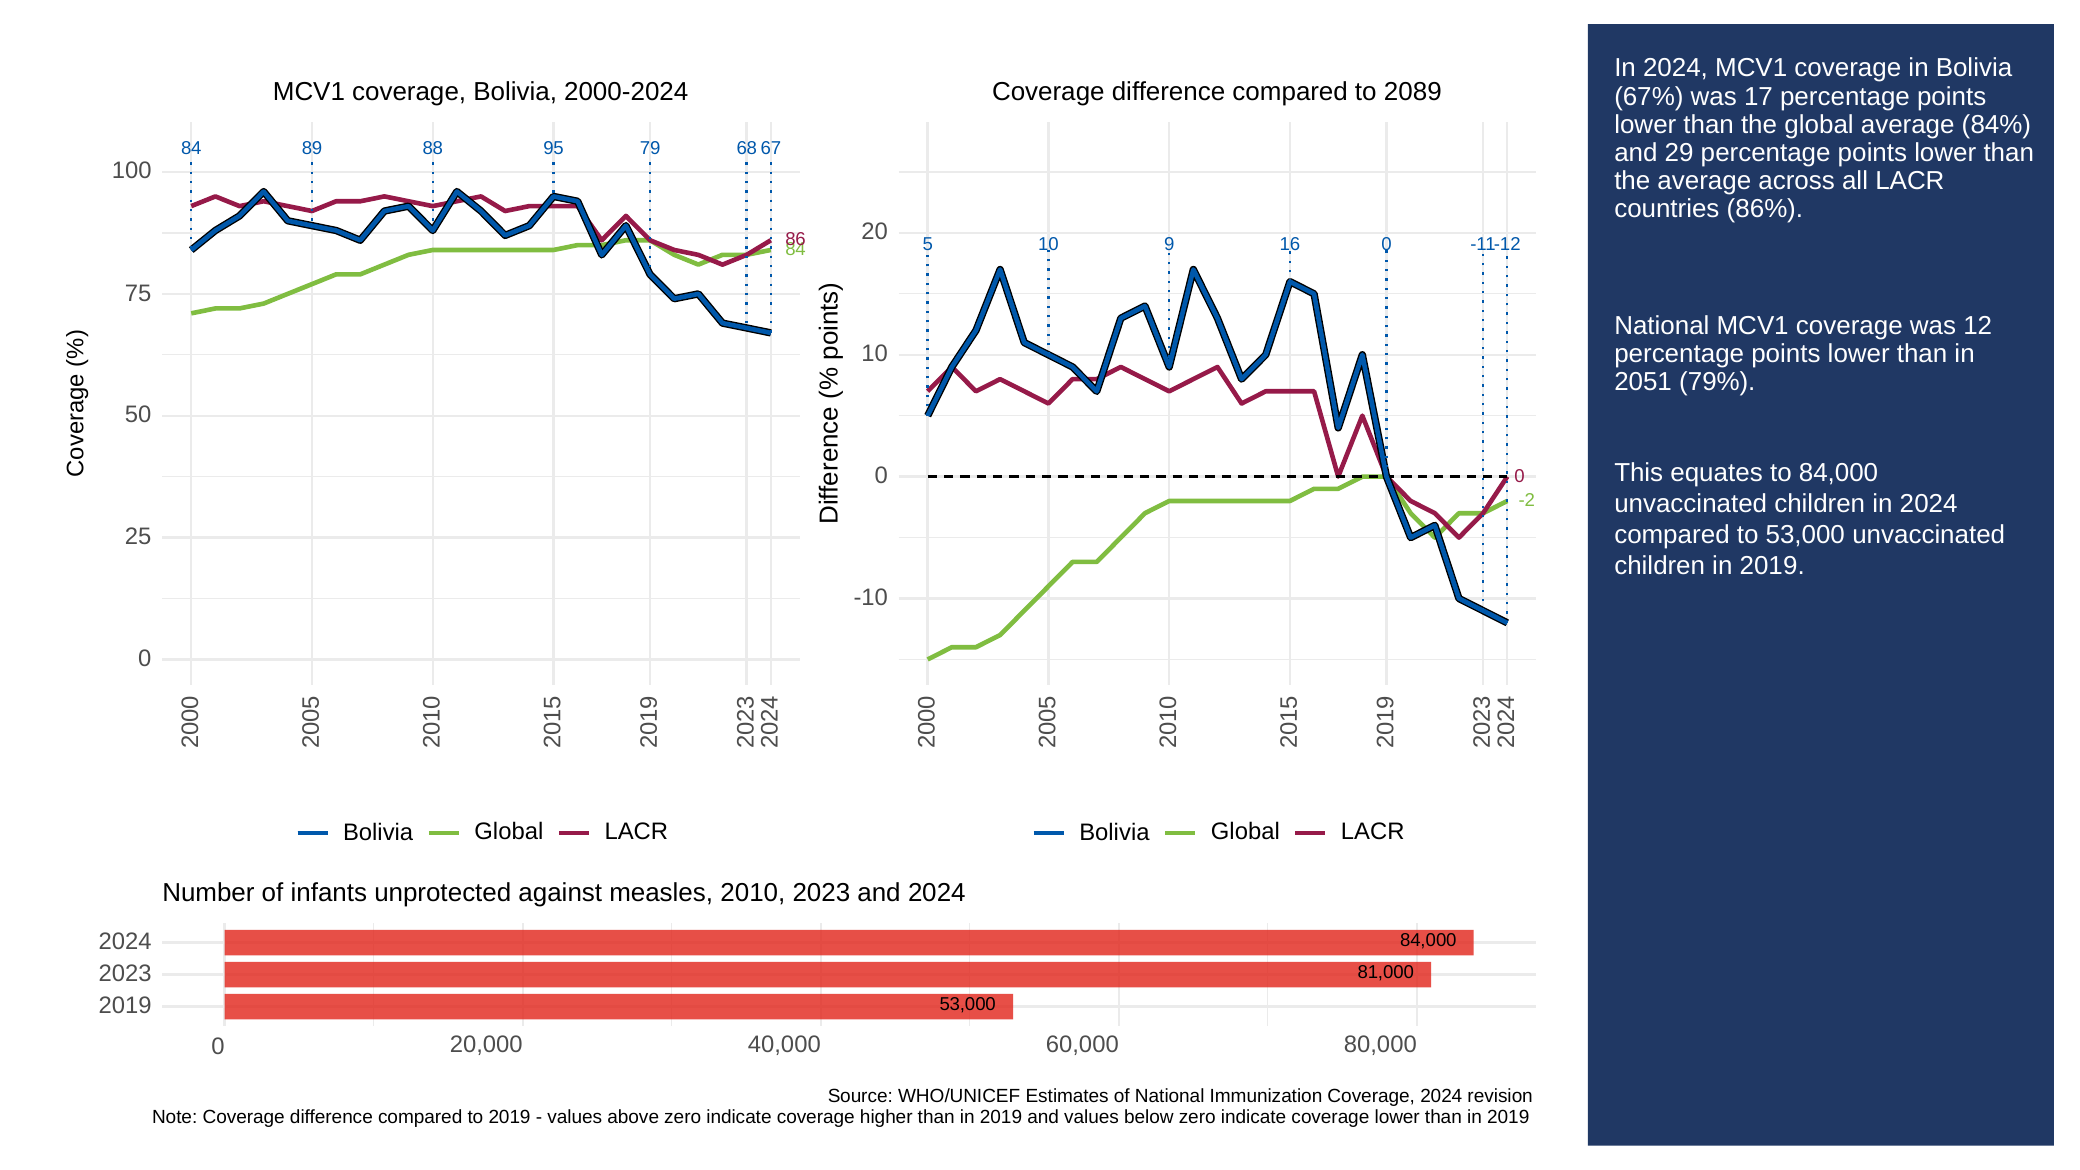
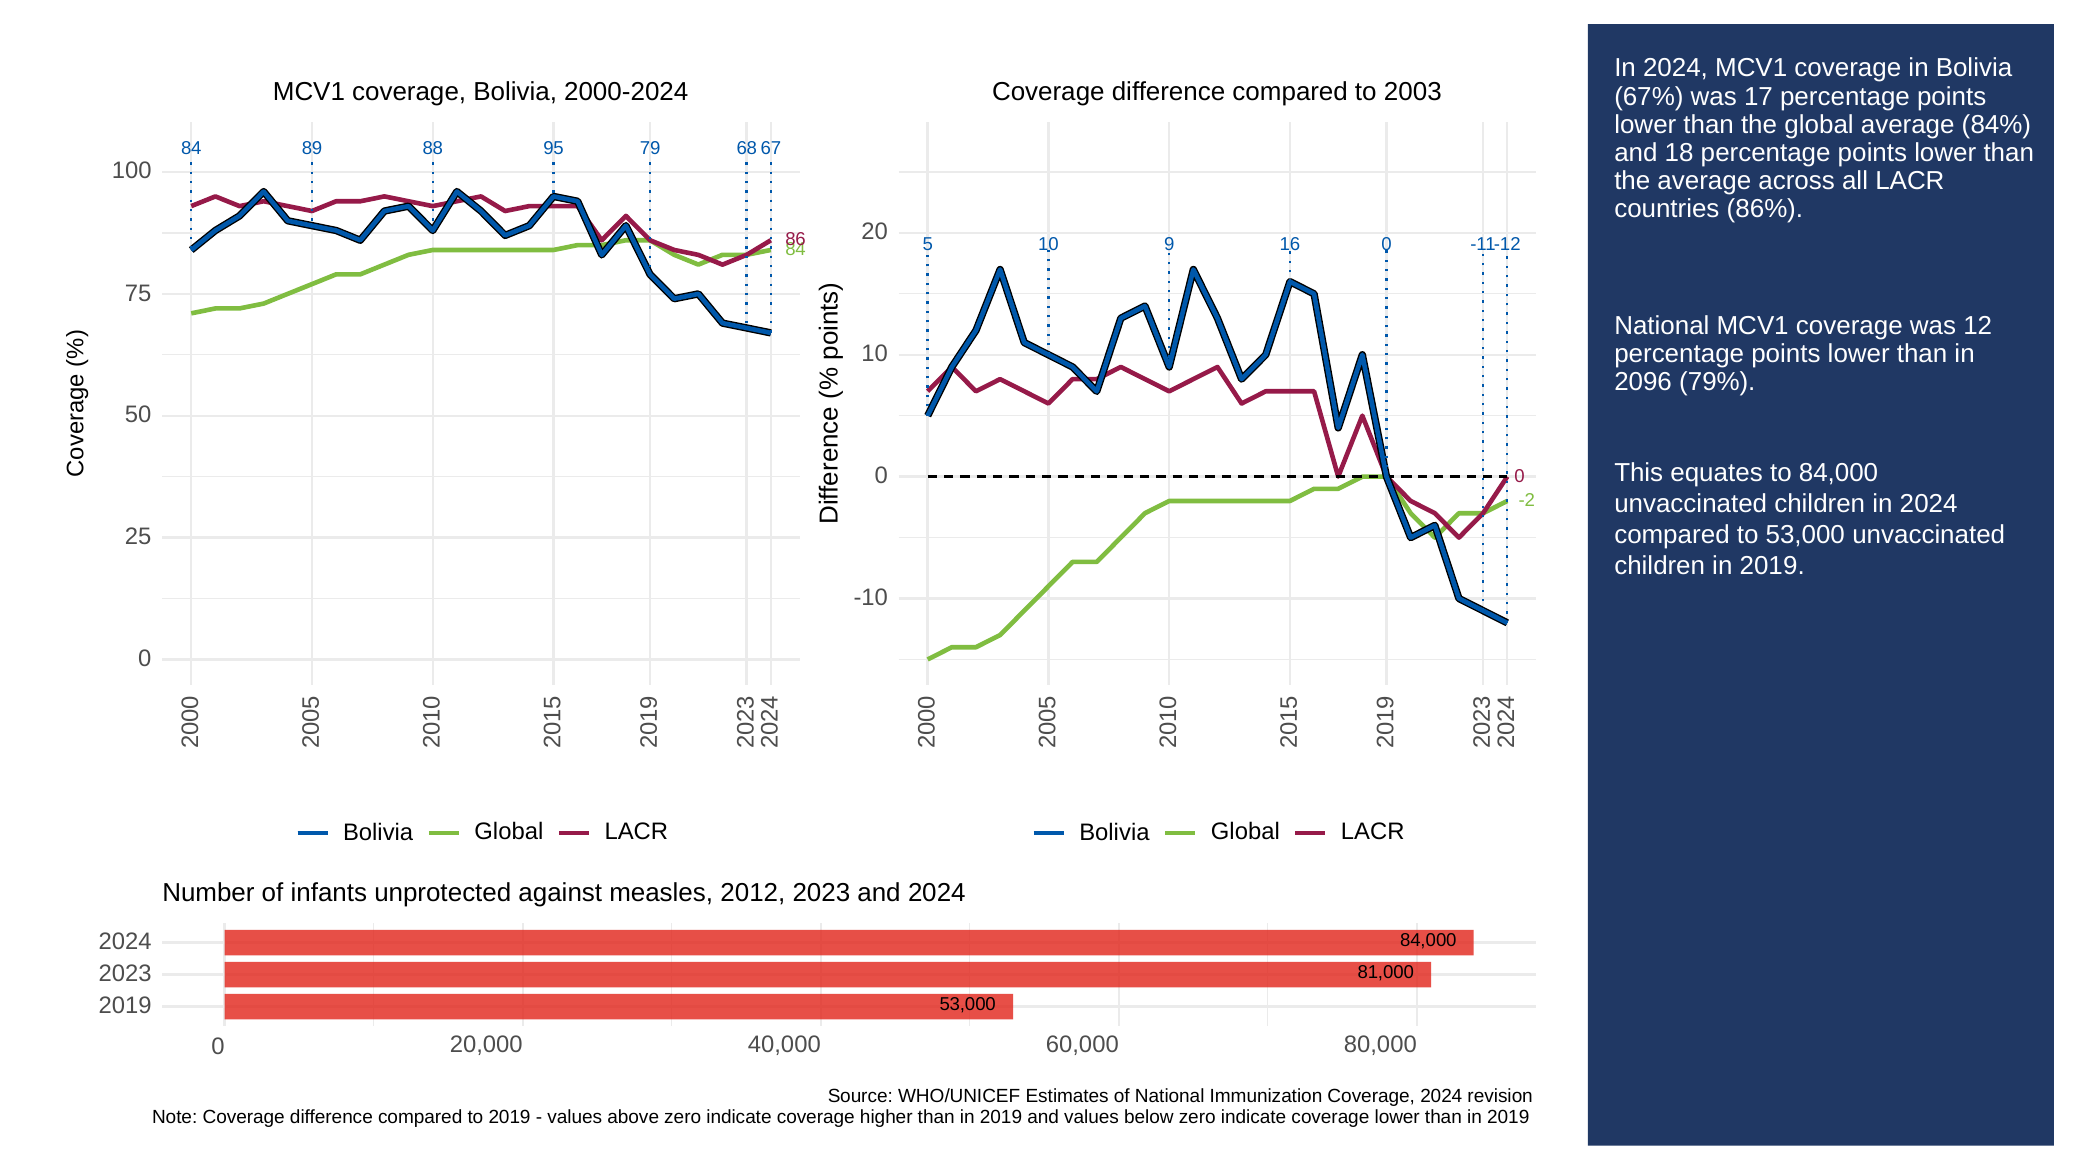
2089: 2089 -> 2003
29: 29 -> 18
2051: 2051 -> 2096
2010: 2010 -> 2012
